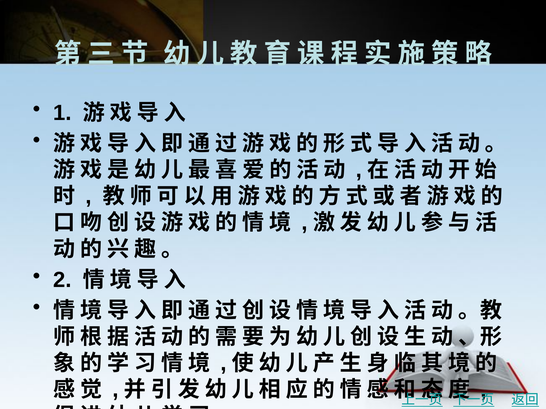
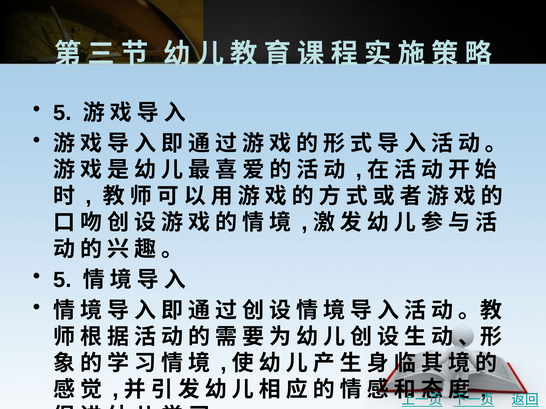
1 at (62, 113): 1 -> 5
2 at (62, 280): 2 -> 5
